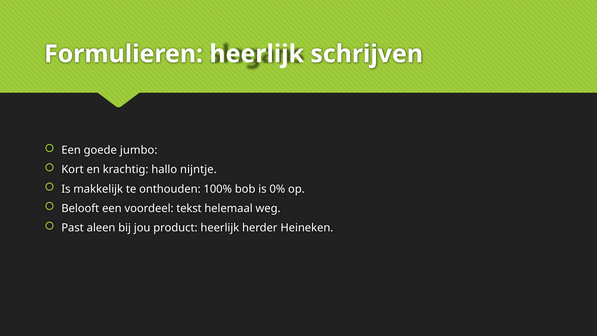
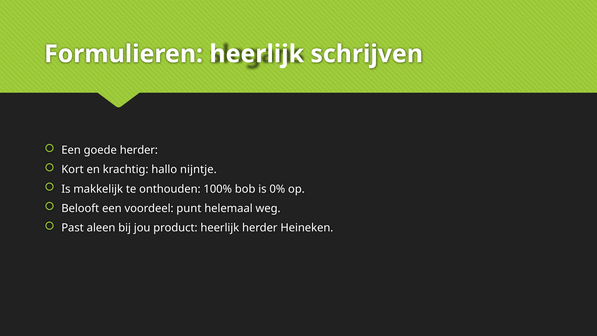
goede jumbo: jumbo -> herder
tekst: tekst -> punt
